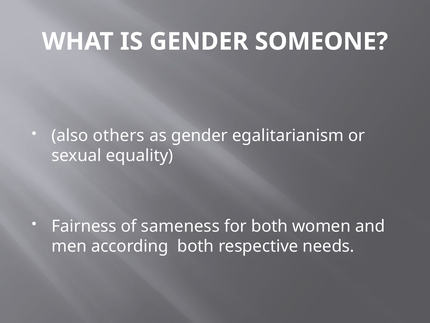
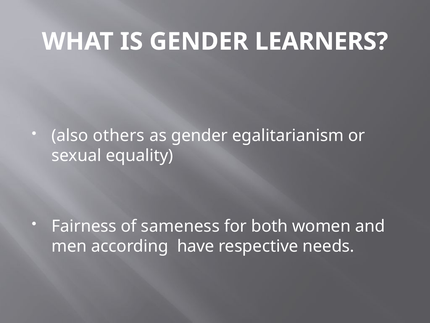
SOMEONE: SOMEONE -> LEARNERS
according both: both -> have
